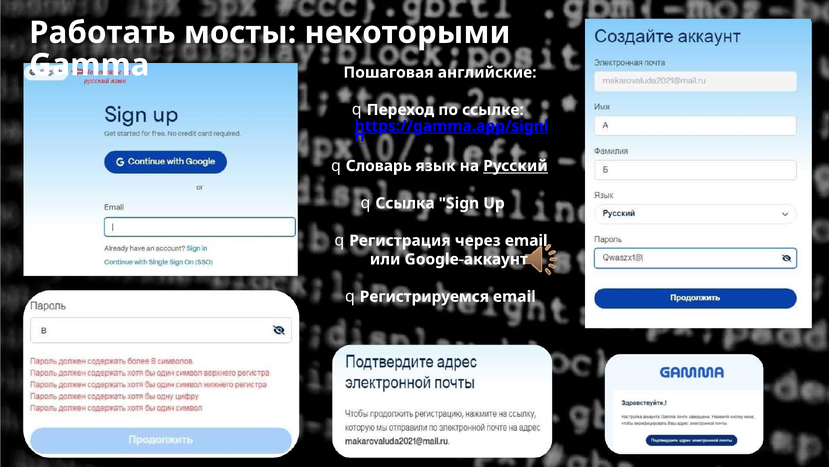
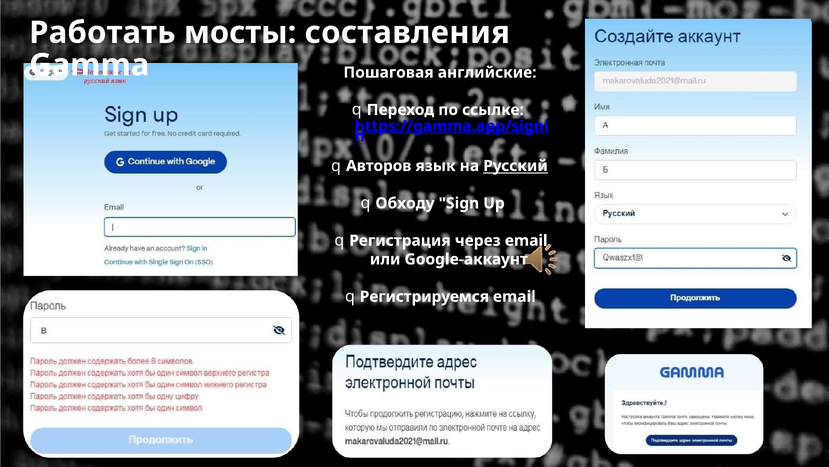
некоторыми: некоторыми -> составления
Словарь: Словарь -> Авторов
Ссылка: Ссылка -> Обходу
